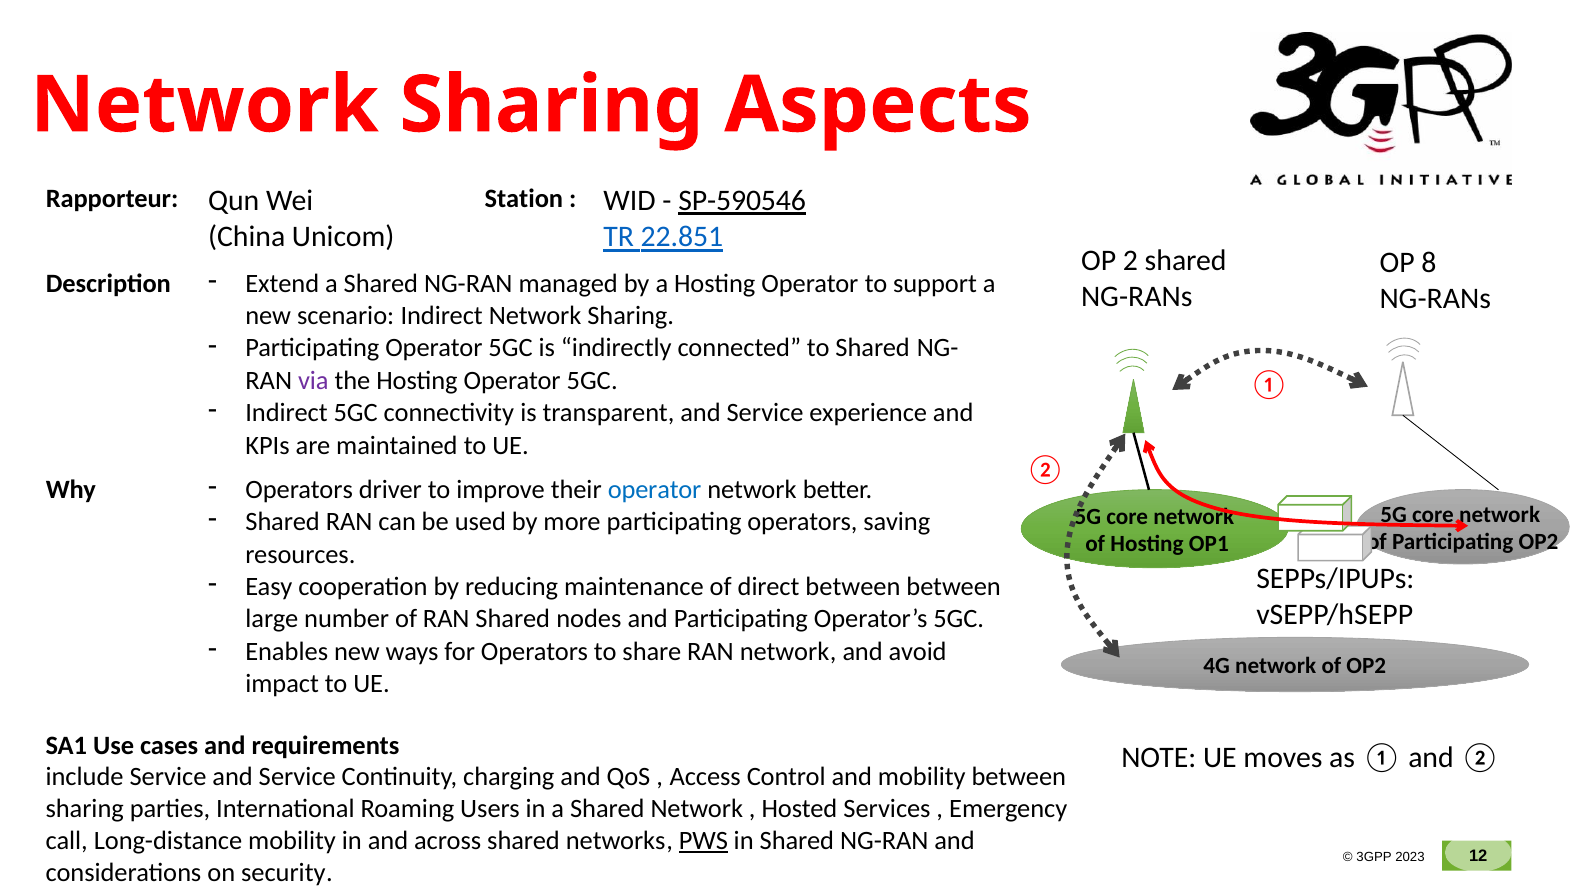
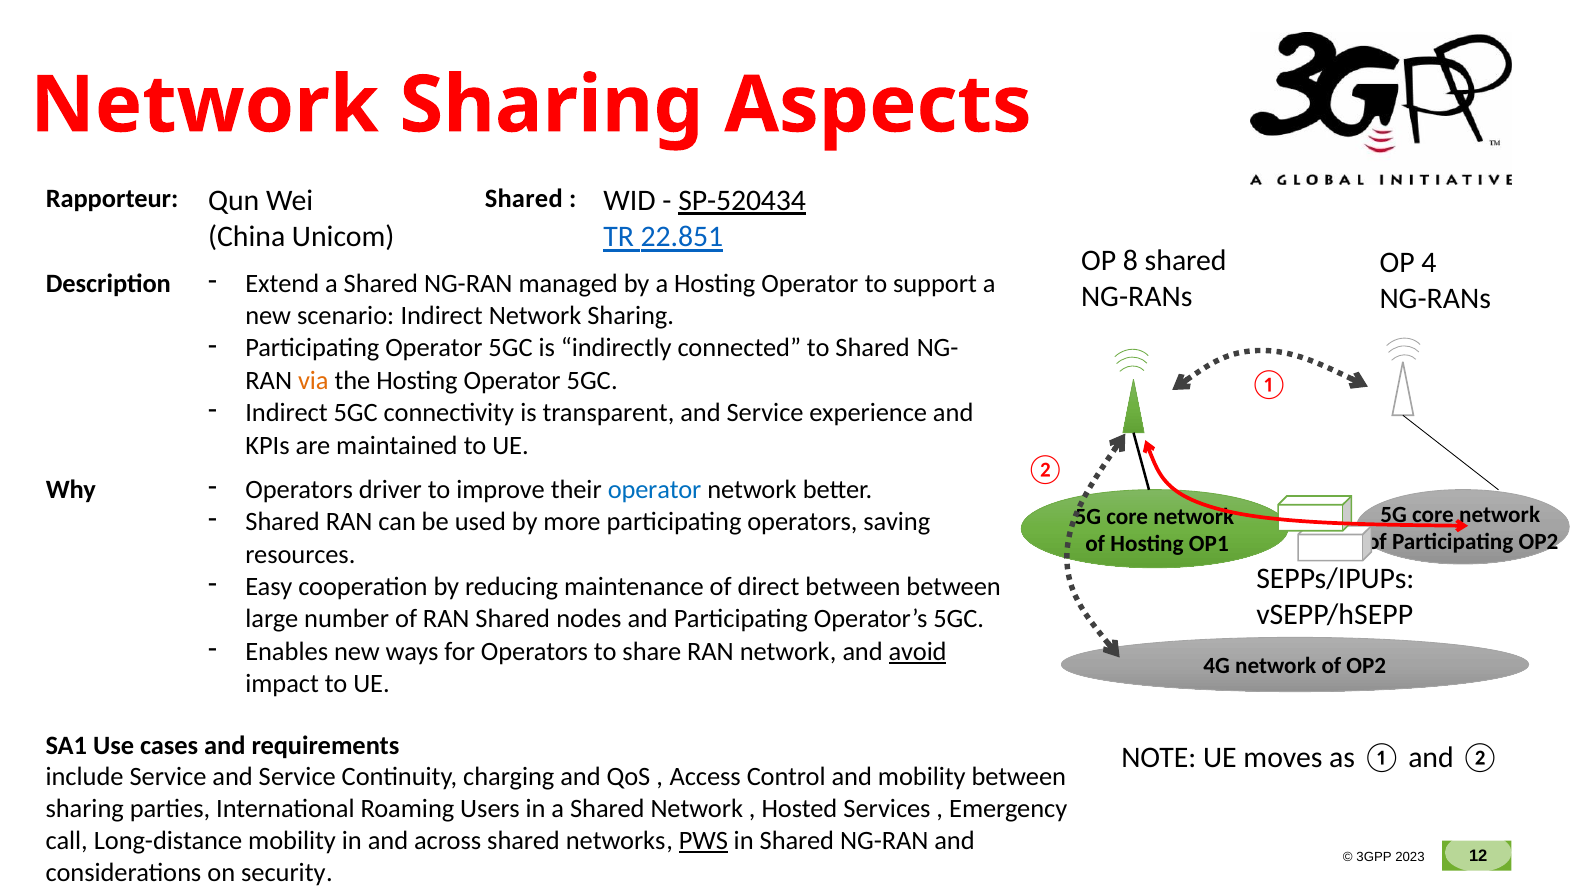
Station at (524, 199): Station -> Shared
SP-590546: SP-590546 -> SP-520434
2: 2 -> 8
8: 8 -> 4
via colour: purple -> orange
avoid underline: none -> present
